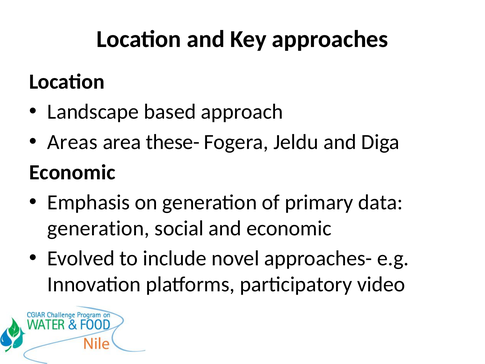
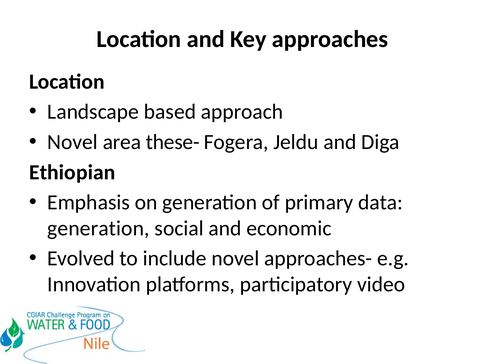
Areas at (72, 142): Areas -> Novel
Economic at (72, 172): Economic -> Ethiopian
